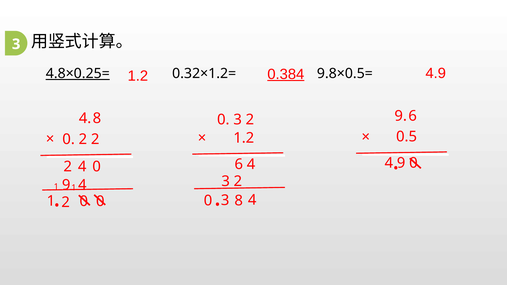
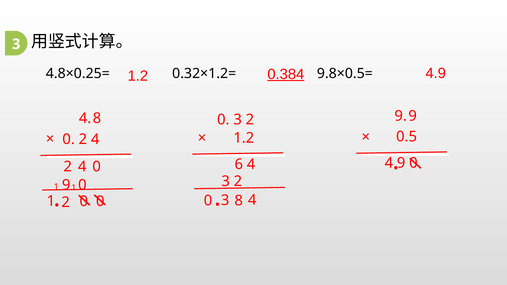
4.8×0.25= underline: present -> none
9 6: 6 -> 9
2 at (95, 139): 2 -> 4
4 at (82, 185): 4 -> 0
